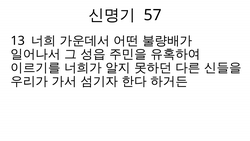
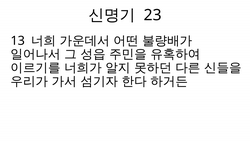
57: 57 -> 23
